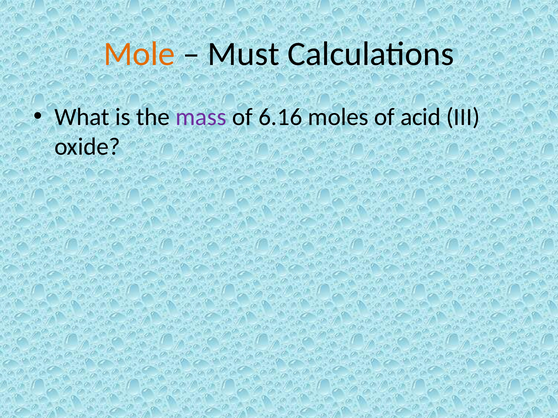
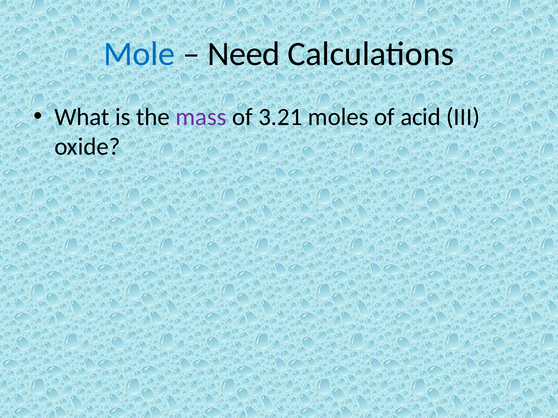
Mole colour: orange -> blue
Must: Must -> Need
6.16: 6.16 -> 3.21
